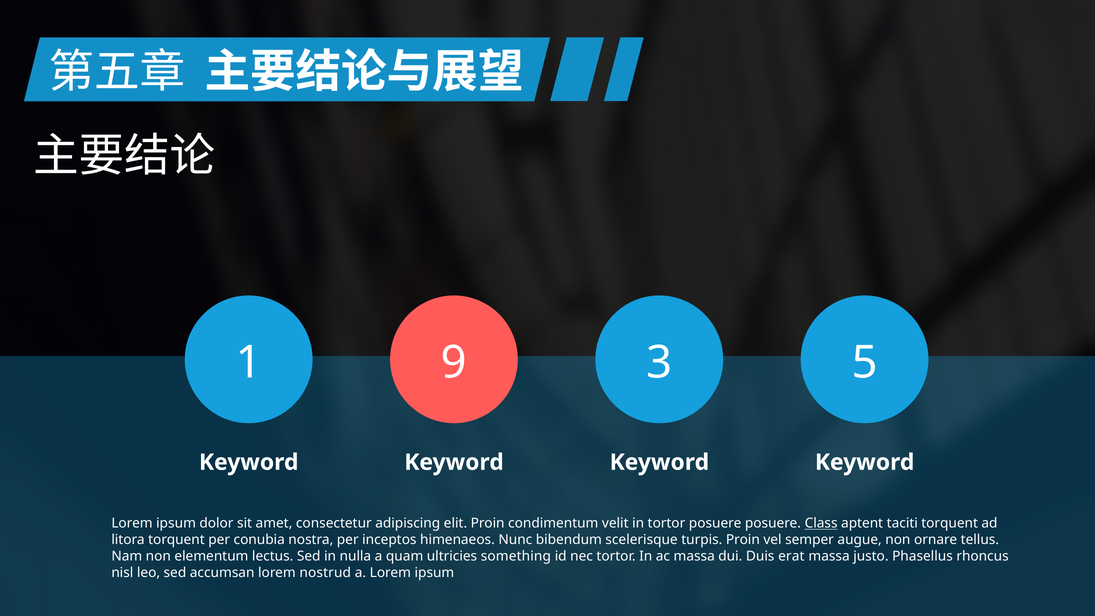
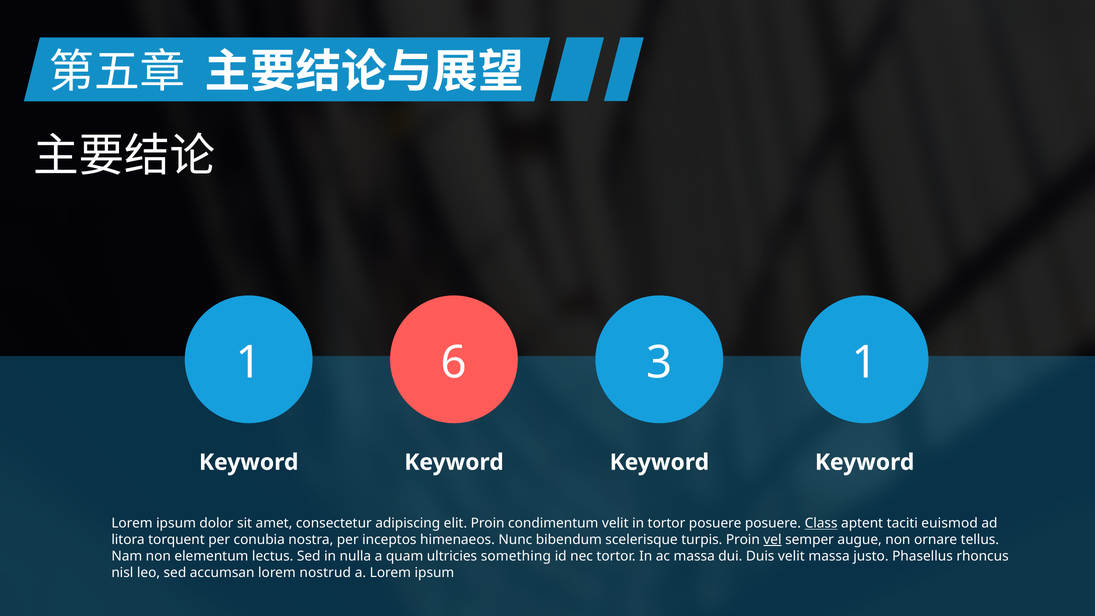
9: 9 -> 6
3 5: 5 -> 1
taciti torquent: torquent -> euismod
vel underline: none -> present
Duis erat: erat -> velit
